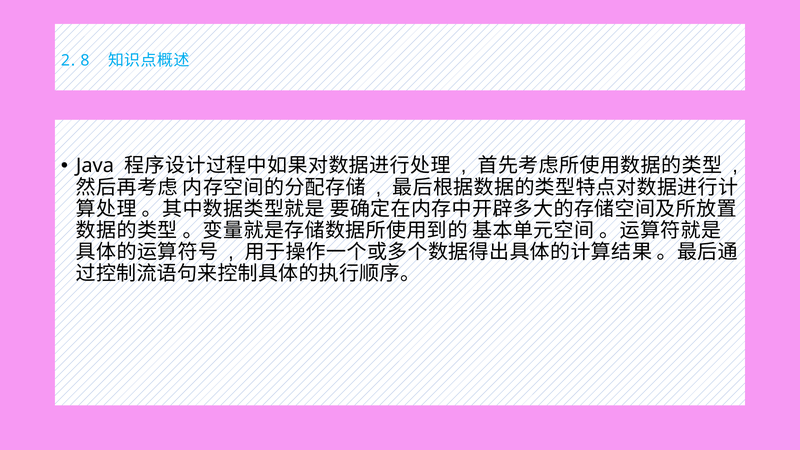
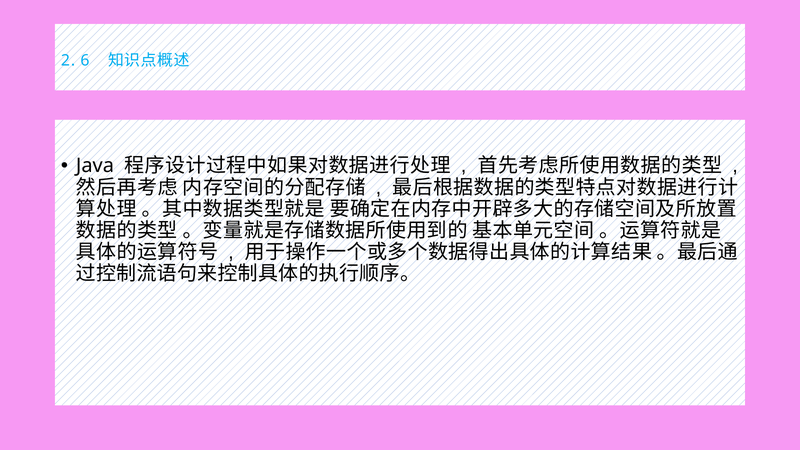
8: 8 -> 6
